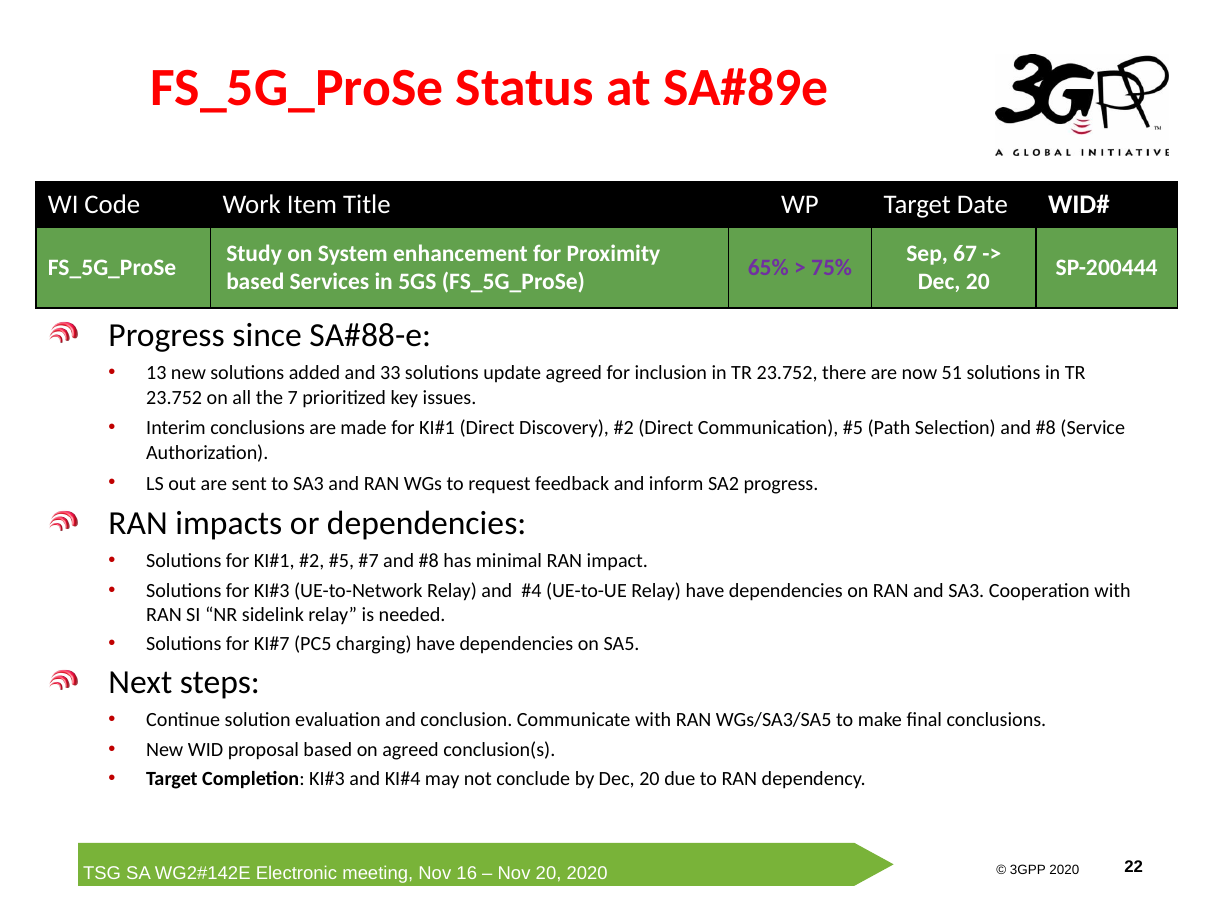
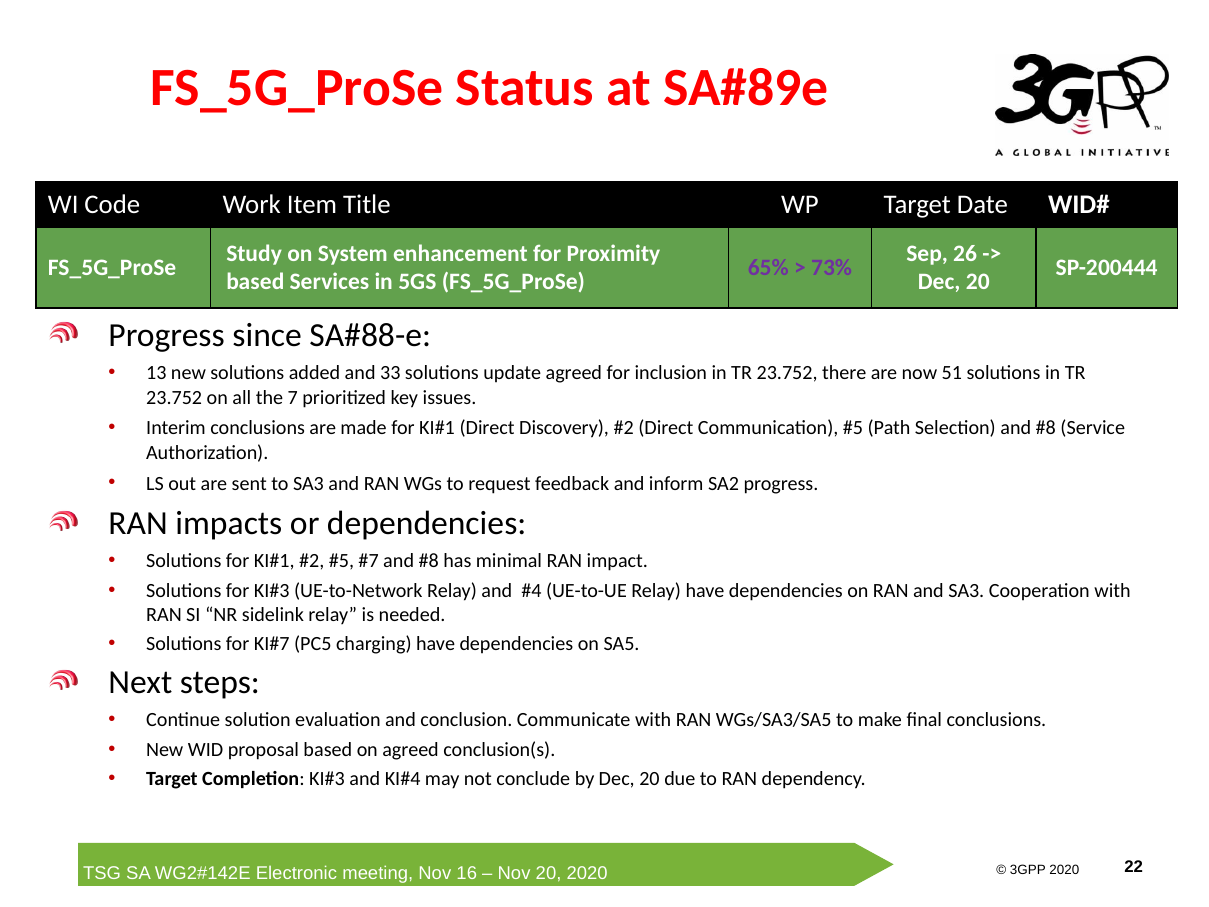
67: 67 -> 26
75%: 75% -> 73%
